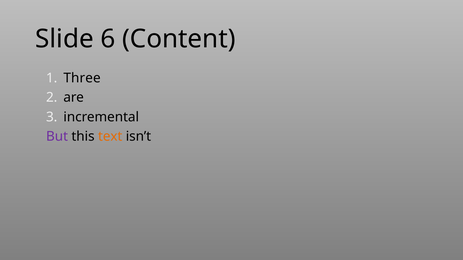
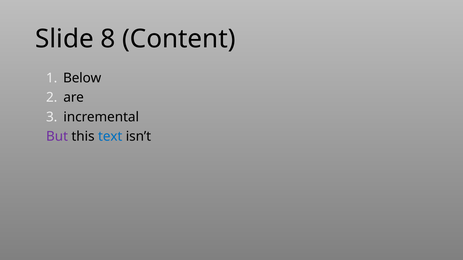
6: 6 -> 8
Three: Three -> Below
text colour: orange -> blue
